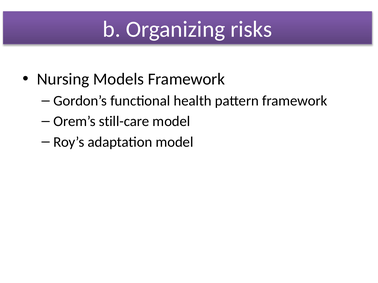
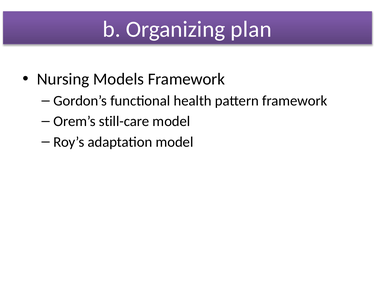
risks: risks -> plan
